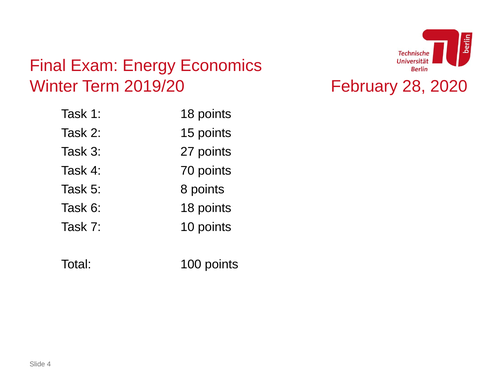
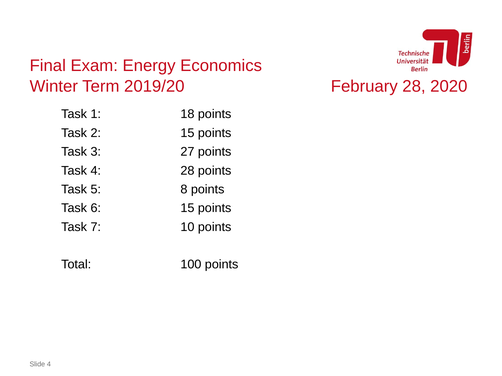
4 70: 70 -> 28
6 18: 18 -> 15
